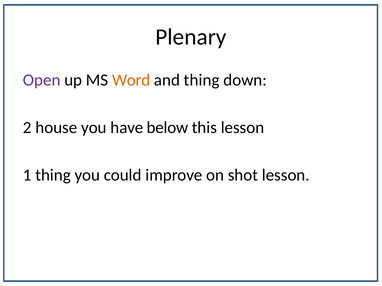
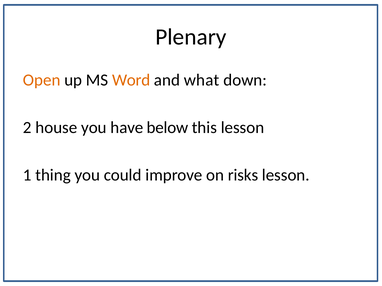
Open colour: purple -> orange
and thing: thing -> what
shot: shot -> risks
